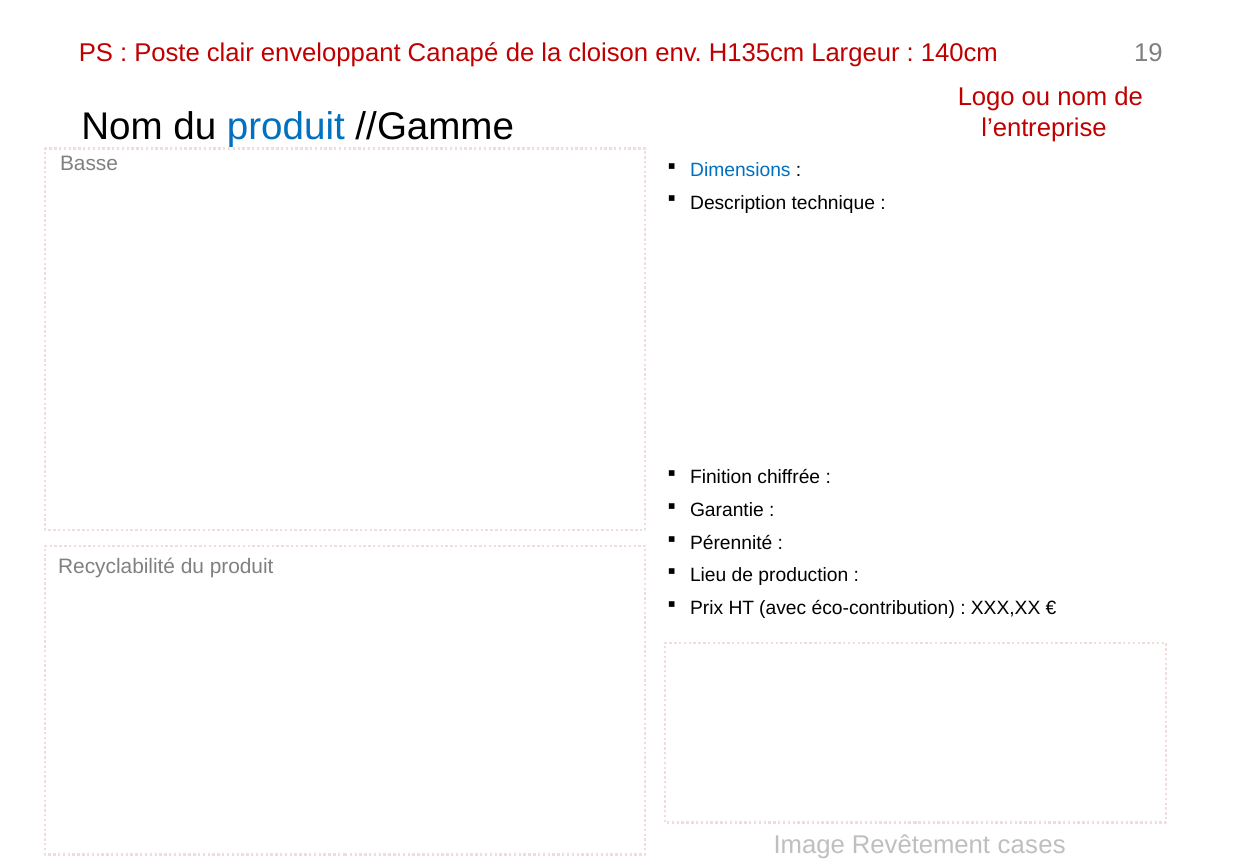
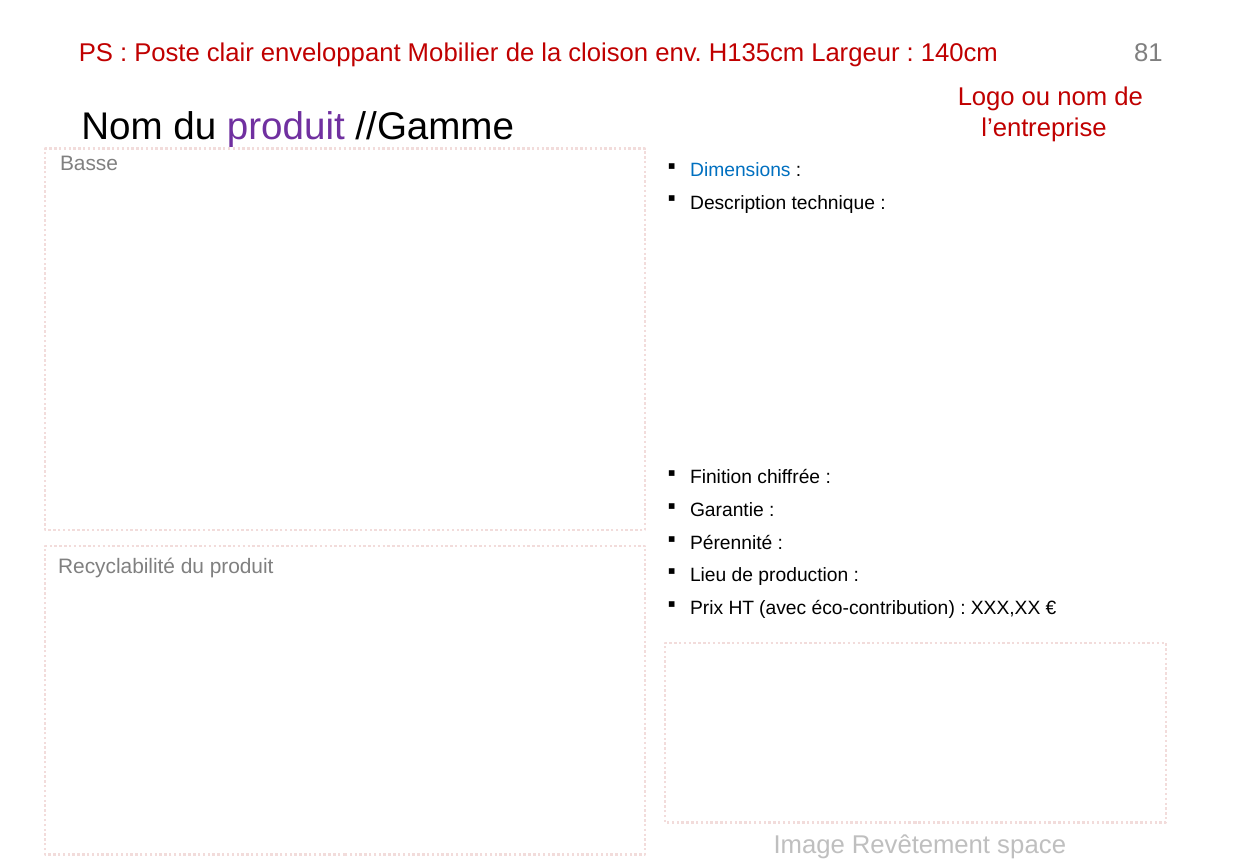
Canapé: Canapé -> Mobilier
19: 19 -> 81
produit at (286, 127) colour: blue -> purple
cases: cases -> space
